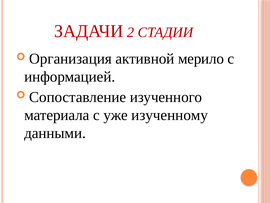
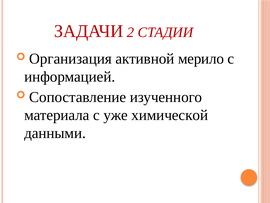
изученному: изученному -> химической
